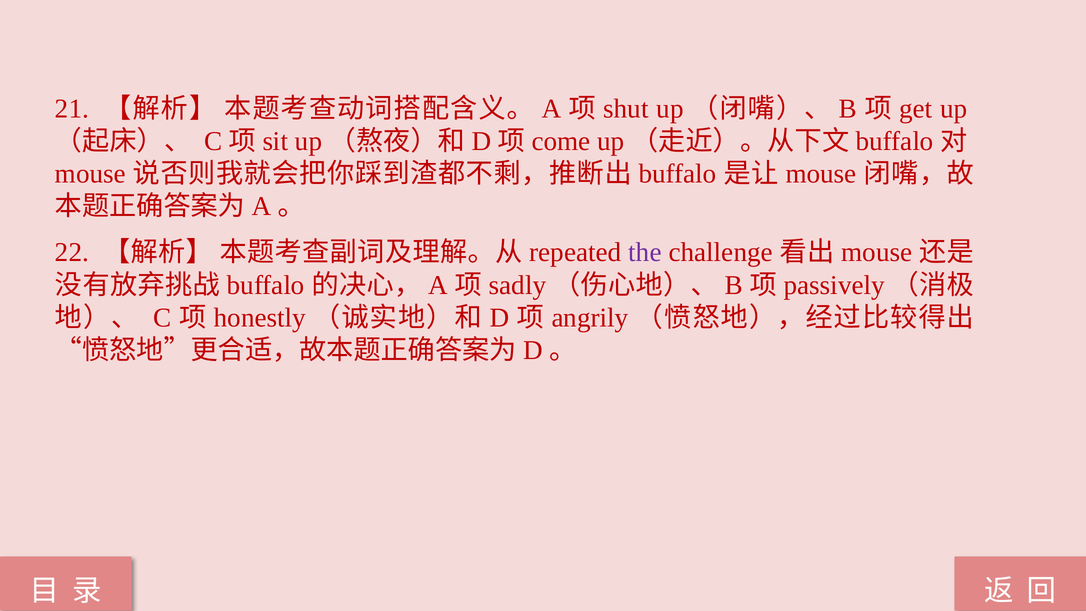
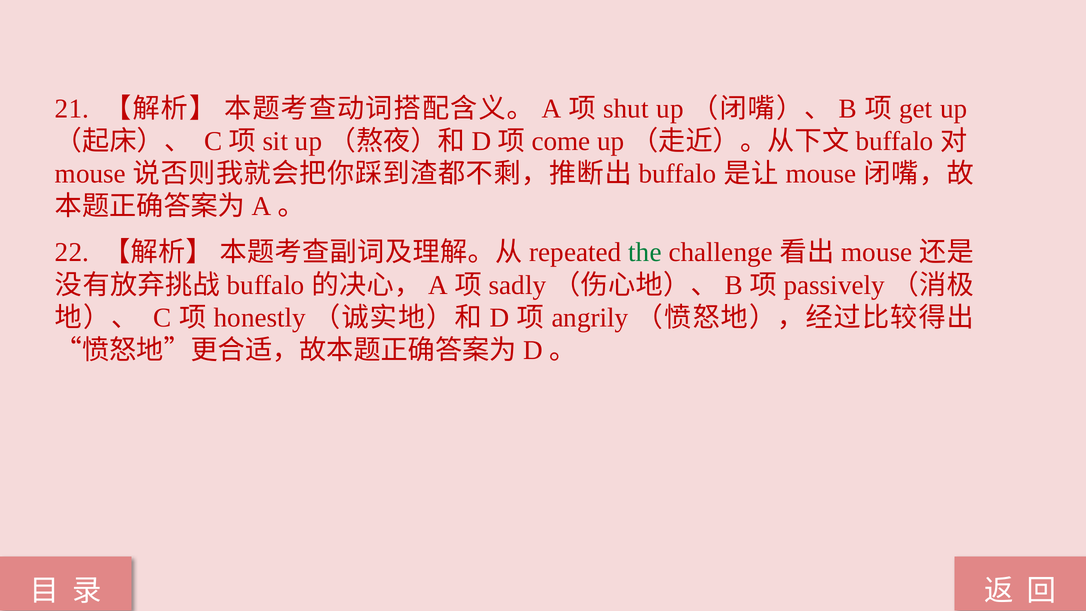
the colour: purple -> green
